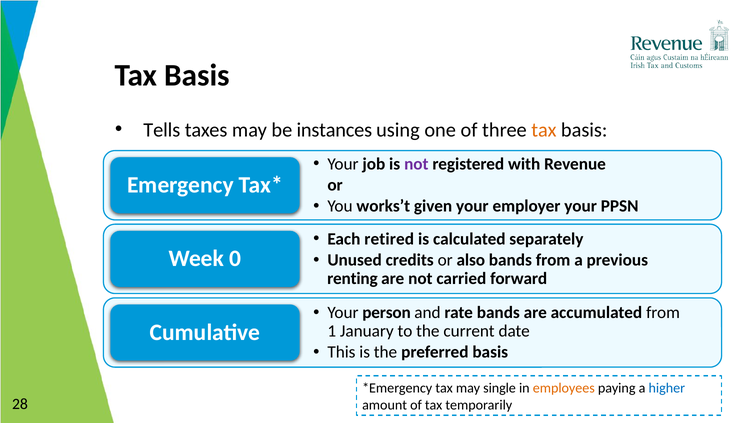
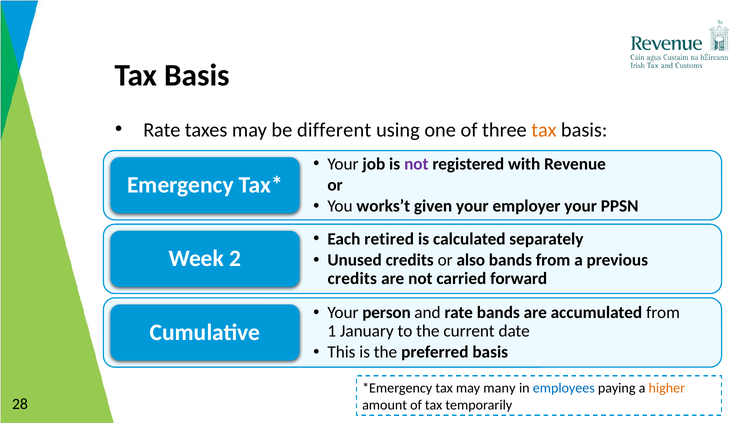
Tells at (162, 130): Tells -> Rate
instances: instances -> different
0: 0 -> 2
renting at (352, 279): renting -> credits
single: single -> many
employees colour: orange -> blue
higher colour: blue -> orange
